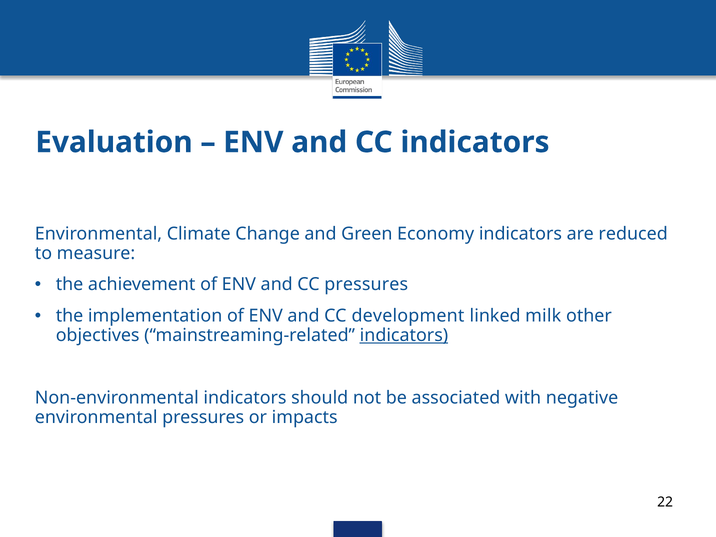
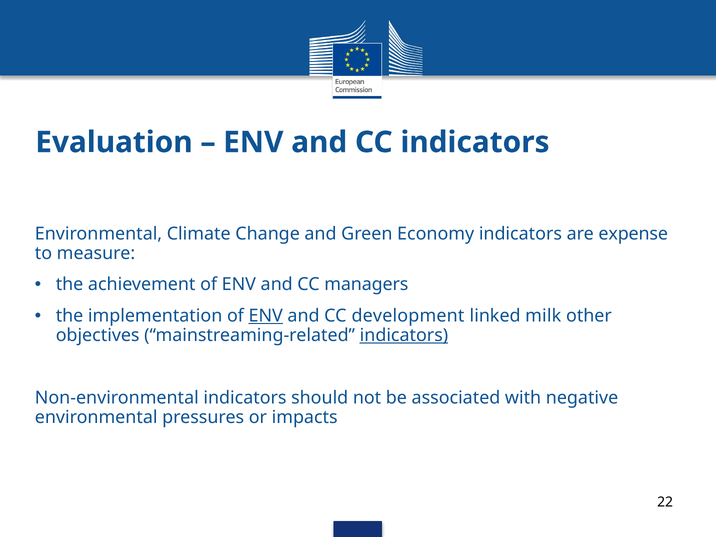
reduced: reduced -> expense
CC pressures: pressures -> managers
ENV at (266, 316) underline: none -> present
